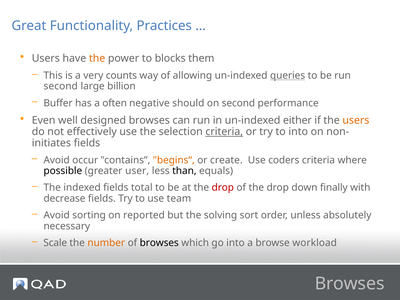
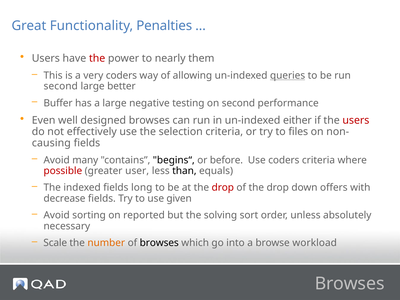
Practices: Practices -> Penalties
the at (97, 58) colour: orange -> red
blocks: blocks -> nearly
very counts: counts -> coders
billion: billion -> better
a often: often -> large
should: should -> testing
users at (356, 120) colour: orange -> red
criteria at (224, 132) underline: present -> none
to into: into -> files
initiates: initiates -> causing
occur: occur -> many
begins“ colour: orange -> black
create: create -> before
possible colour: black -> red
total: total -> long
finally: finally -> offers
team: team -> given
